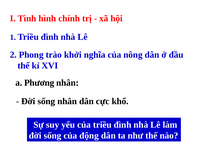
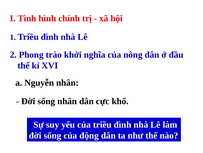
Phương: Phương -> Nguyễn
